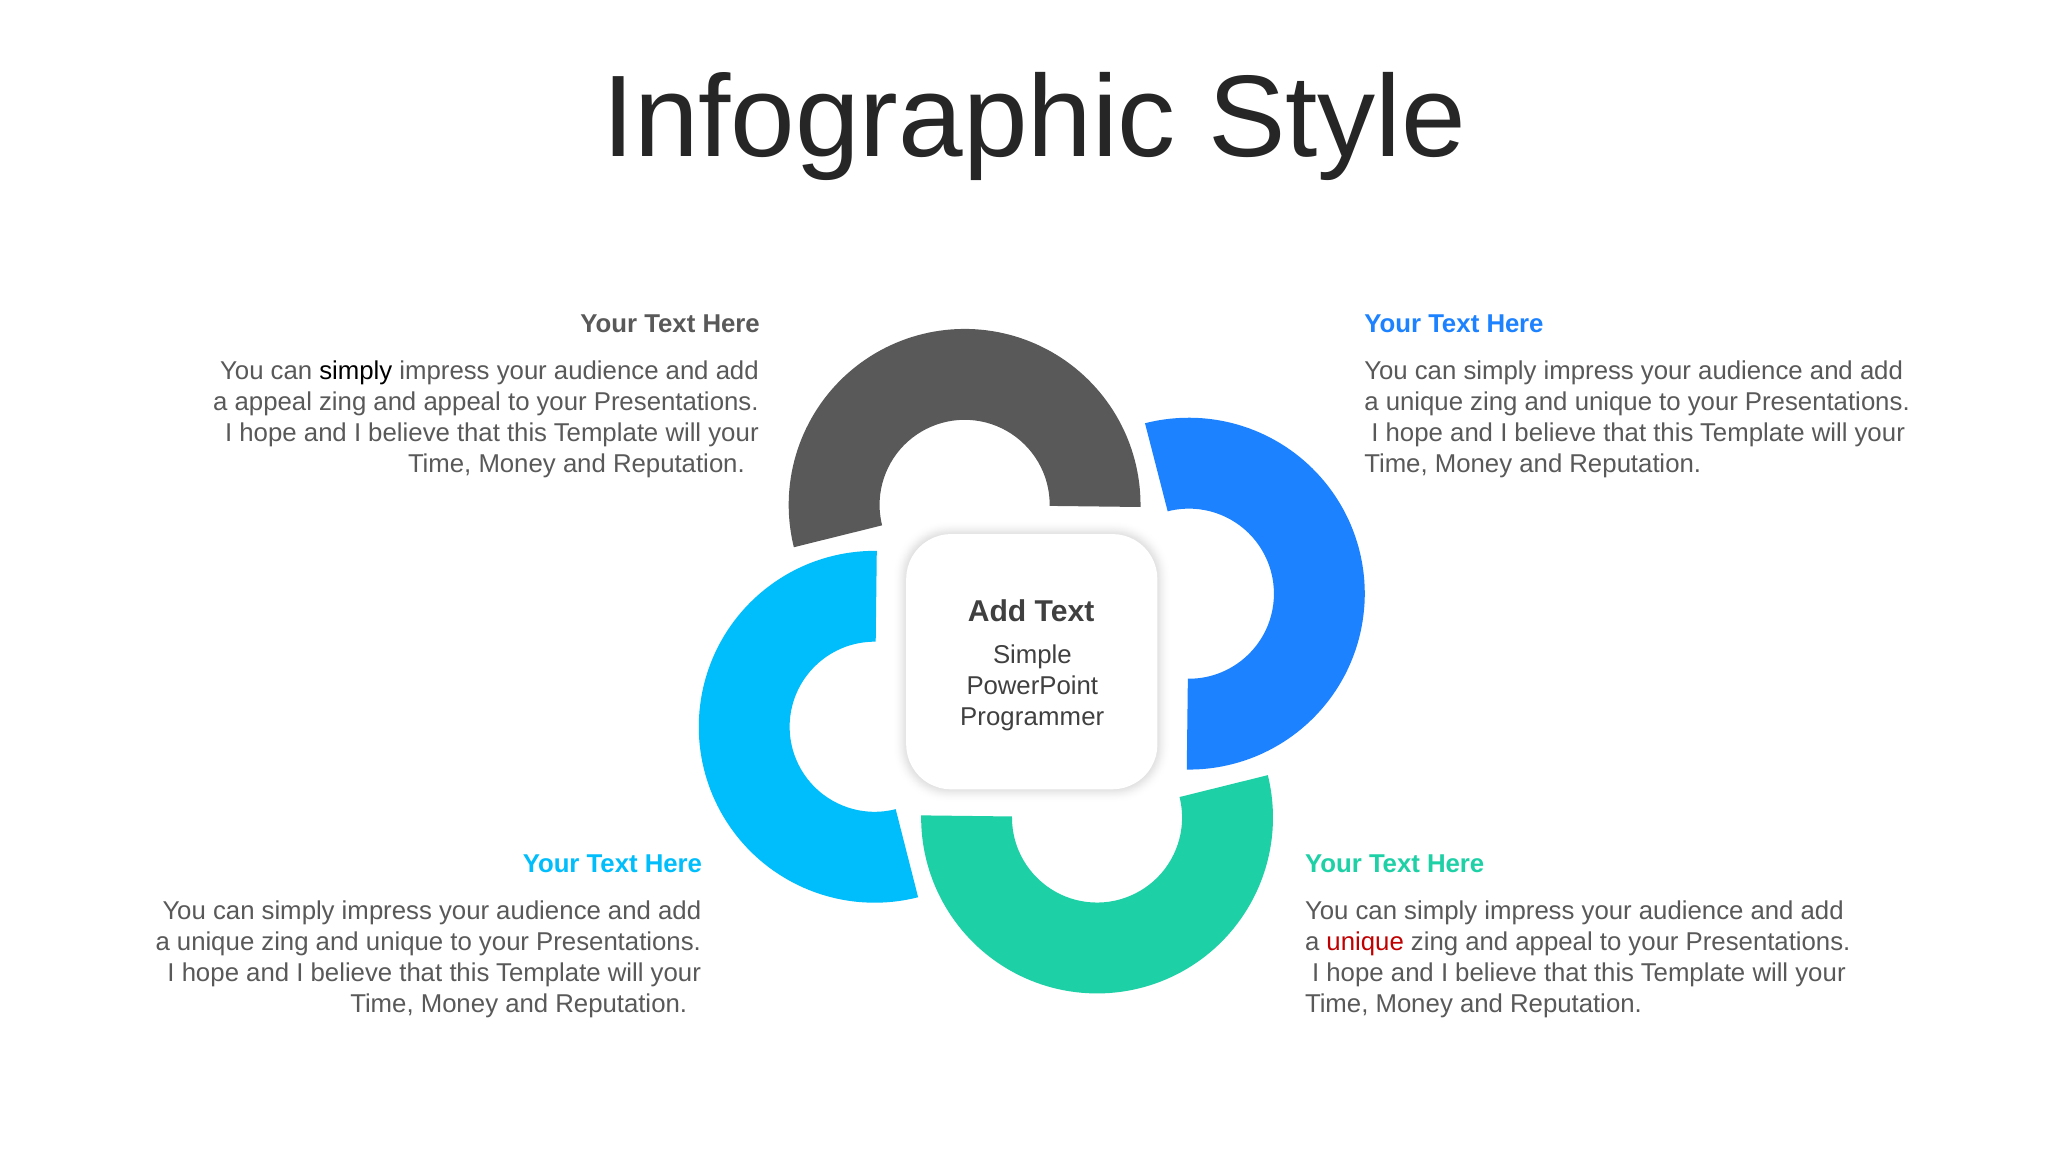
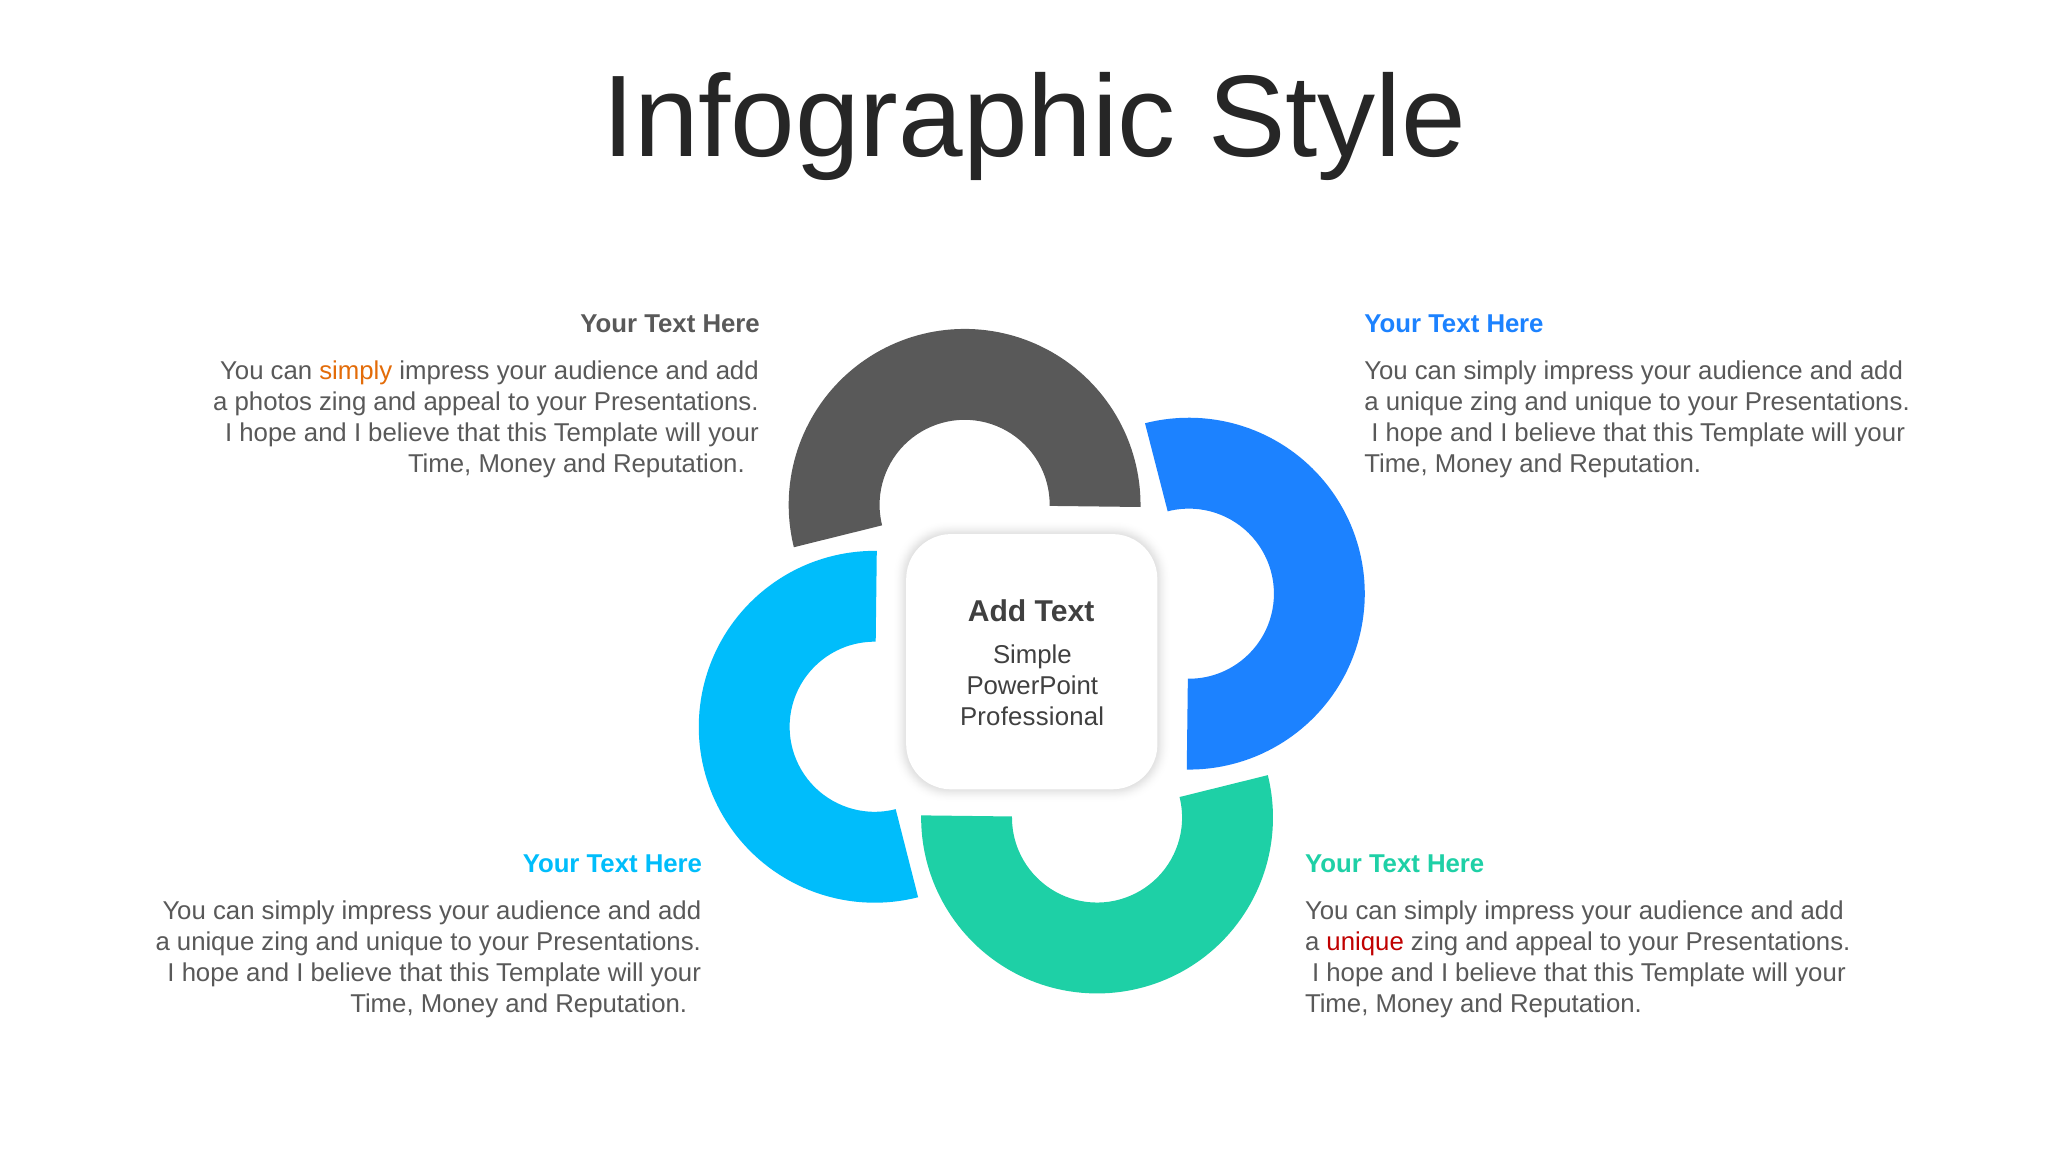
simply at (356, 371) colour: black -> orange
a appeal: appeal -> photos
Programmer: Programmer -> Professional
